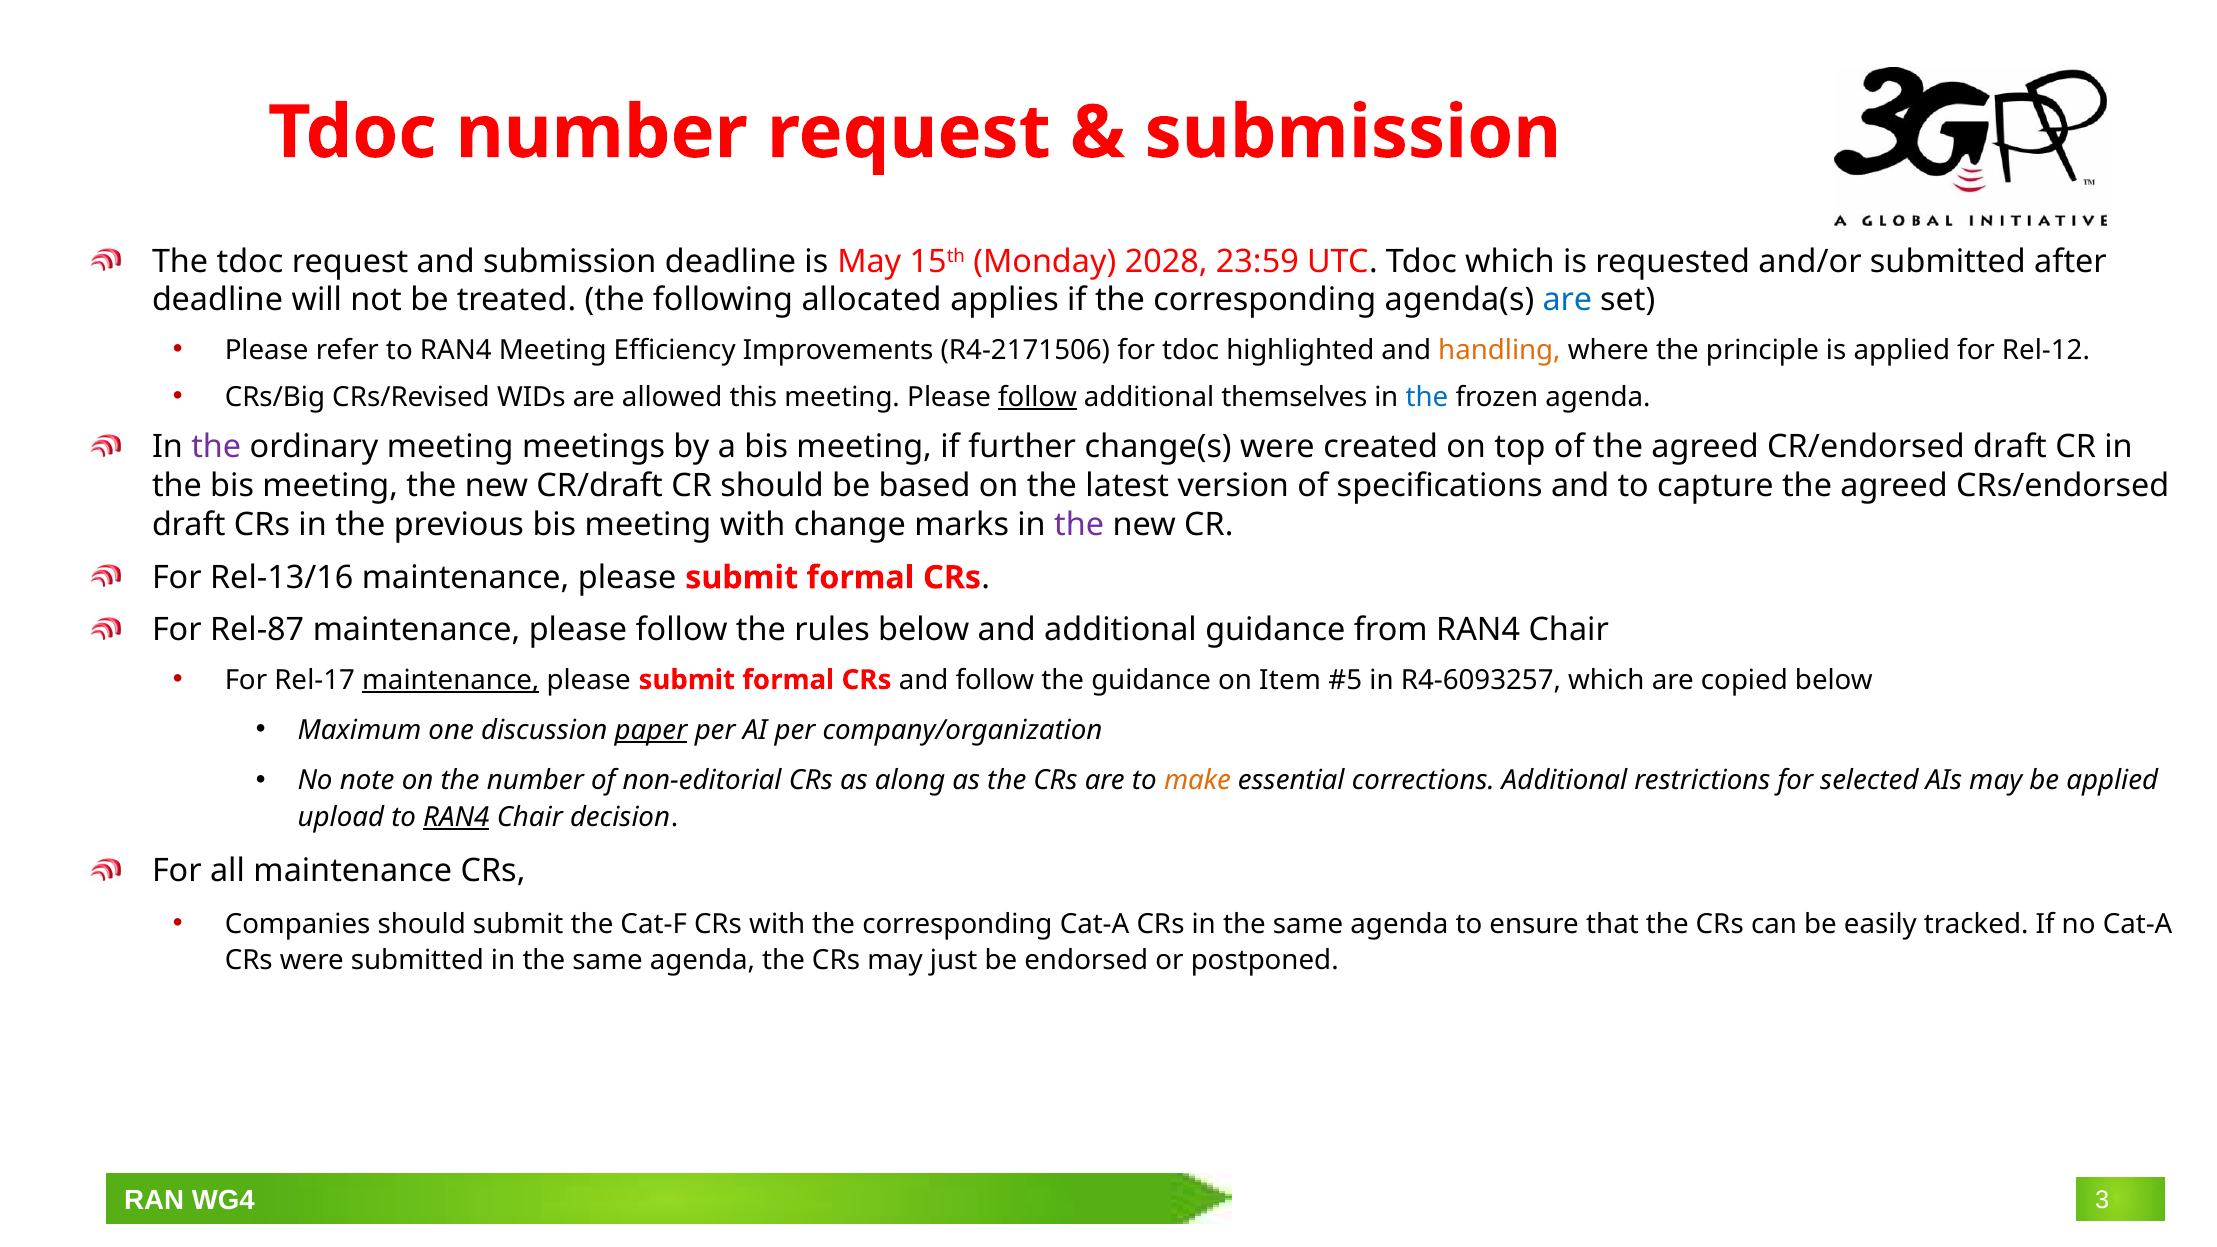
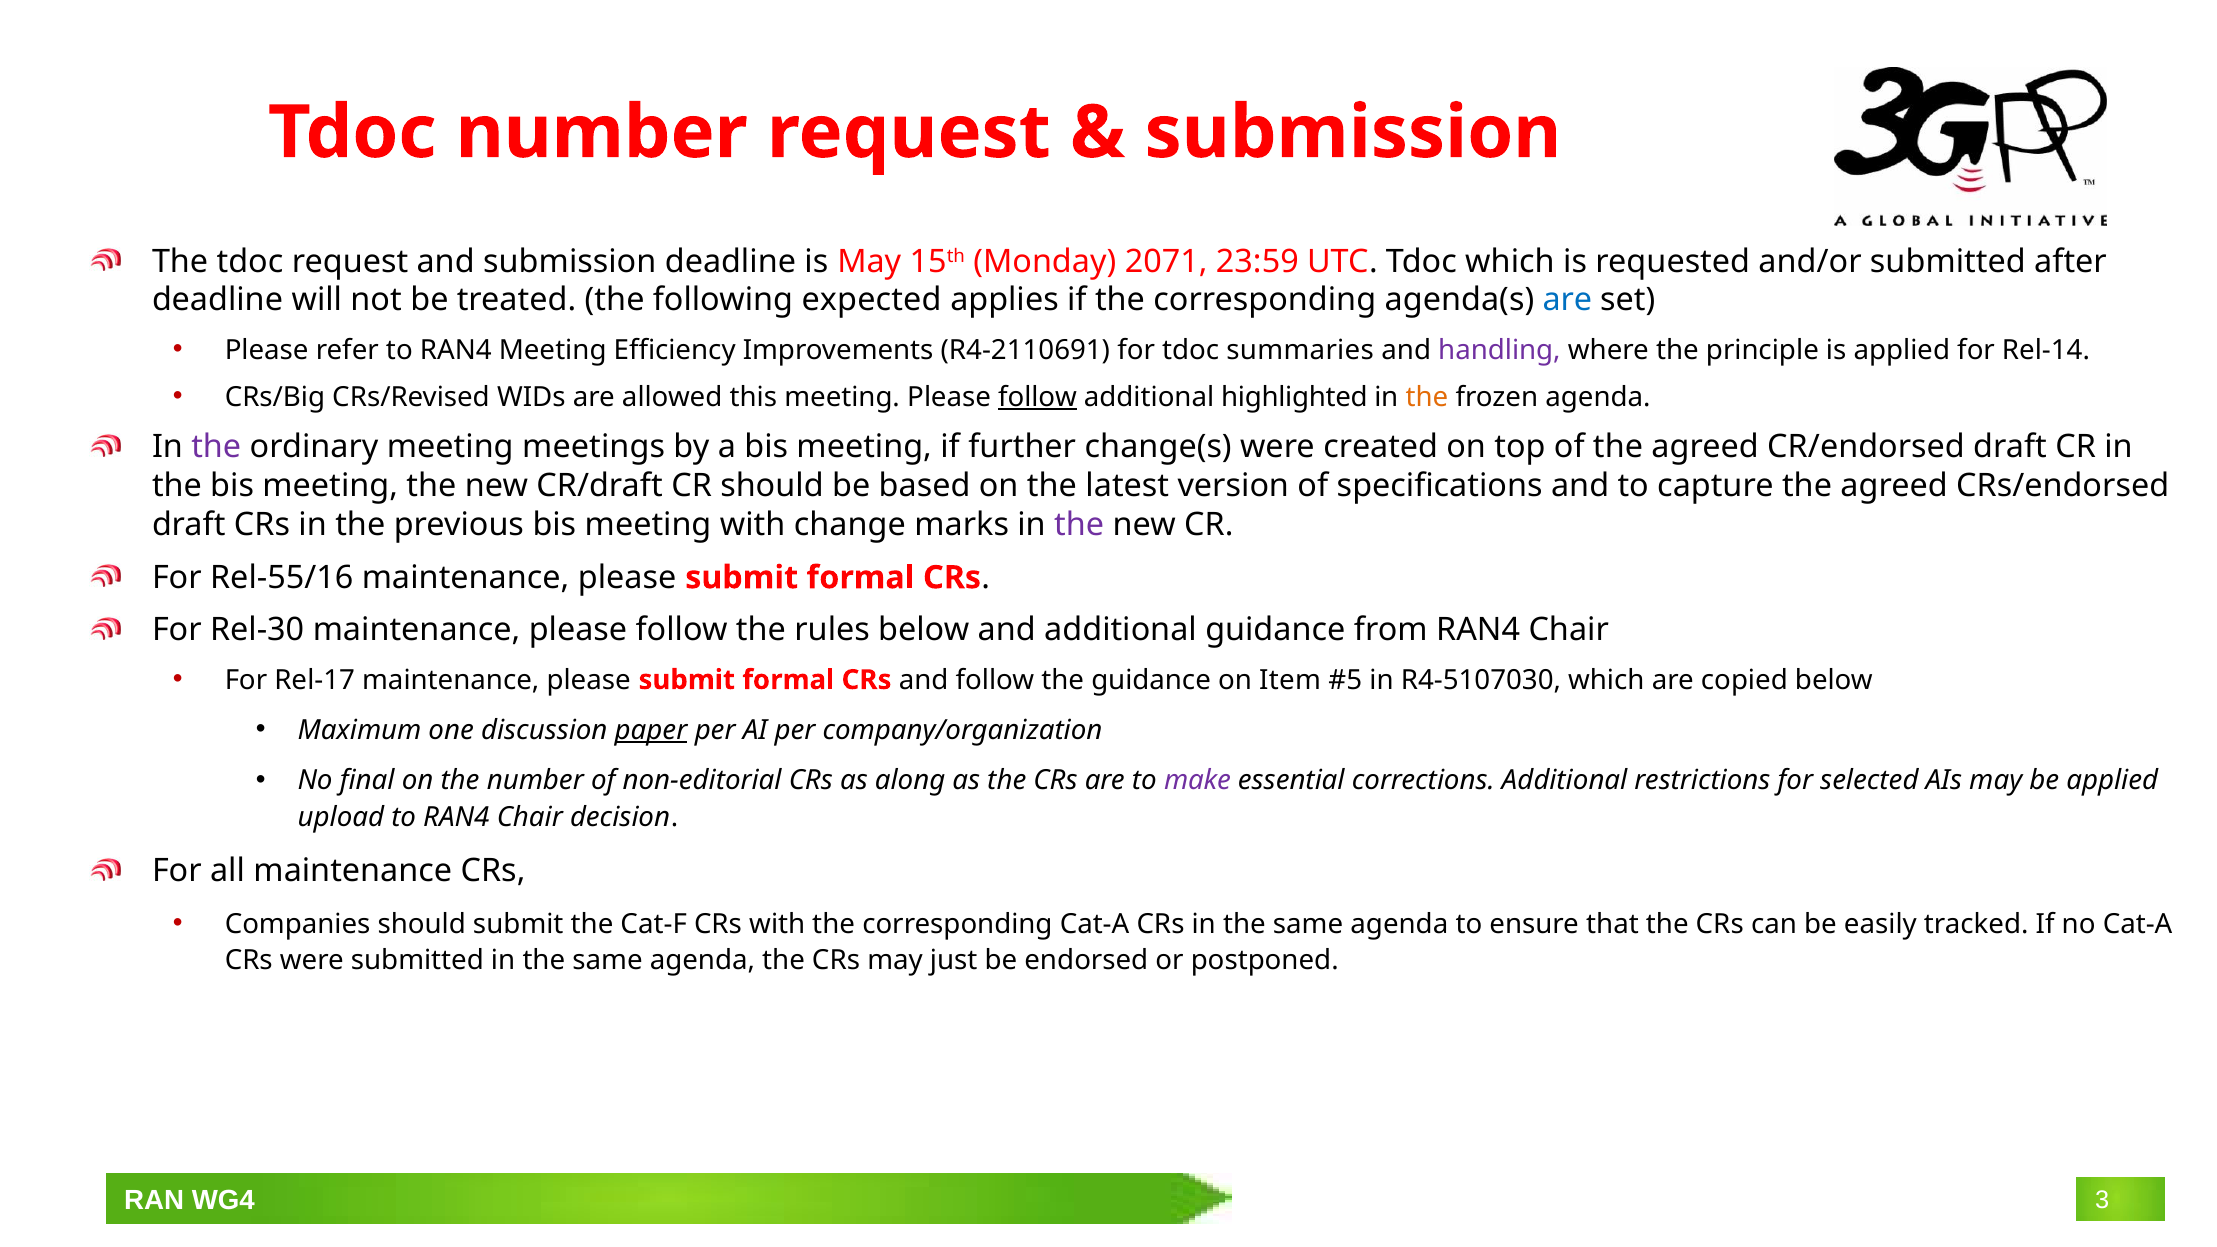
2028: 2028 -> 2071
allocated: allocated -> expected
R4-2171506: R4-2171506 -> R4-2110691
highlighted: highlighted -> summaries
handling colour: orange -> purple
Rel-12: Rel-12 -> Rel-14
themselves: themselves -> highlighted
the at (1427, 397) colour: blue -> orange
Rel-13/16: Rel-13/16 -> Rel-55/16
Rel-87: Rel-87 -> Rel-30
maintenance at (451, 680) underline: present -> none
R4-6093257: R4-6093257 -> R4-5107030
note: note -> final
make colour: orange -> purple
RAN4 at (456, 817) underline: present -> none
